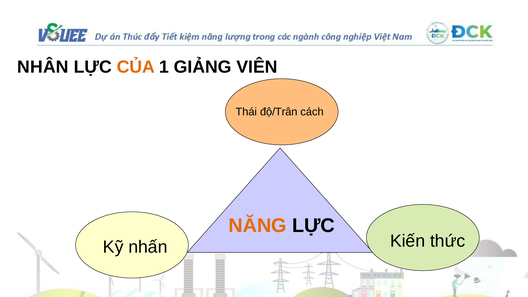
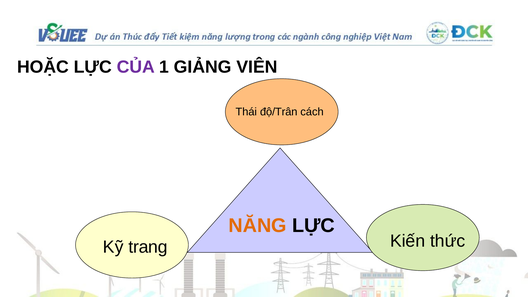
NHÂN: NHÂN -> HOẶC
CỦA colour: orange -> purple
nhấn: nhấn -> trang
